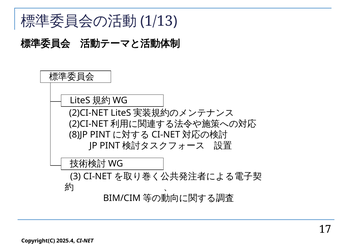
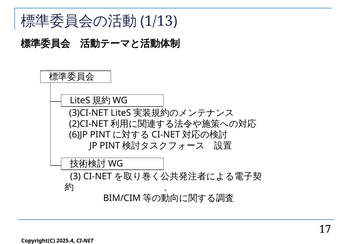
2)CI-NET: 2)CI-NET -> 3)CI-NET
8)JP: 8)JP -> 6)JP
